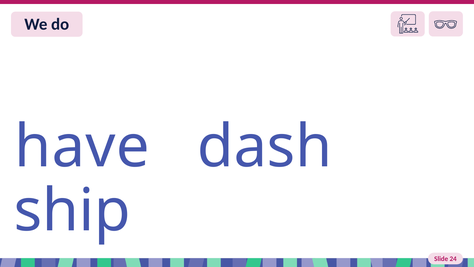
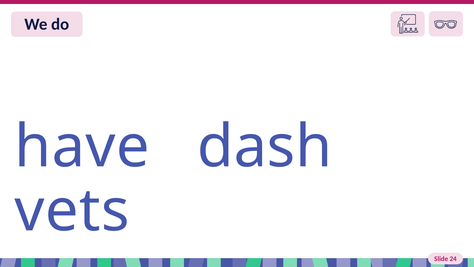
ship: ship -> vets
